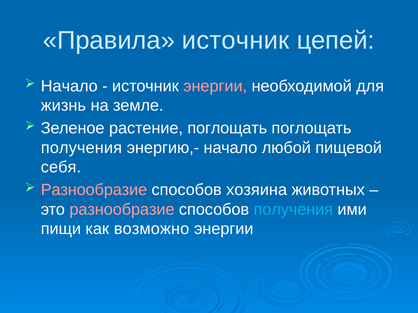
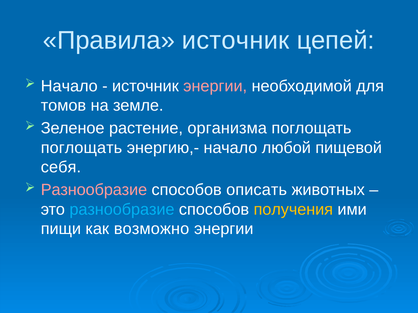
жизнь: жизнь -> томов
растение поглощать: поглощать -> организма
получения at (81, 148): получения -> поглощать
хозяина: хозяина -> описать
разнообразие at (122, 210) colour: pink -> light blue
получения at (293, 210) colour: light blue -> yellow
